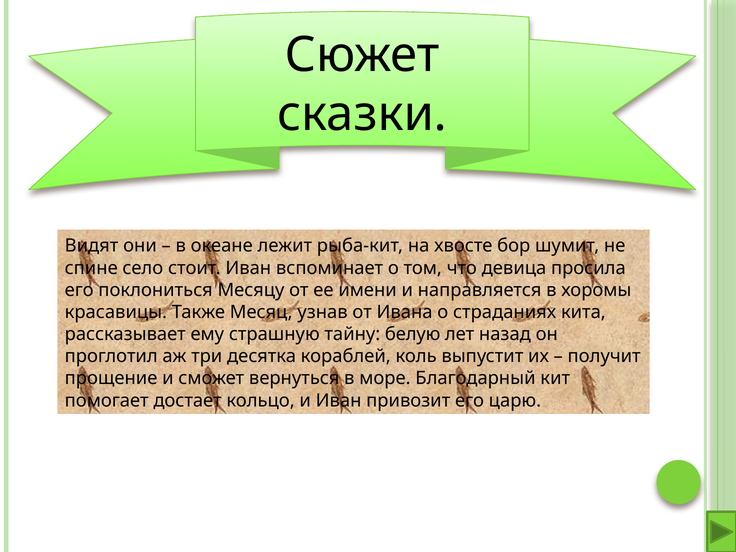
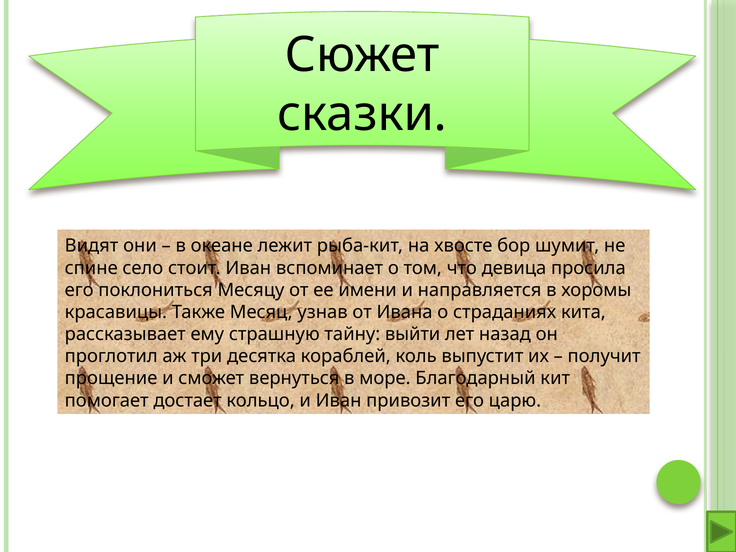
белую: белую -> выйти
